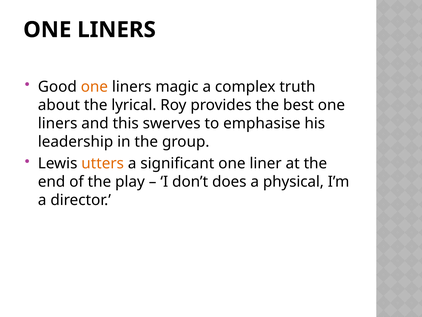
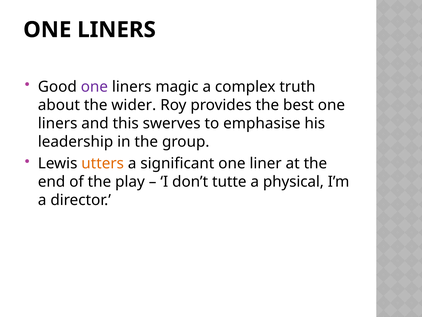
one at (94, 87) colour: orange -> purple
lyrical: lyrical -> wider
does: does -> tutte
